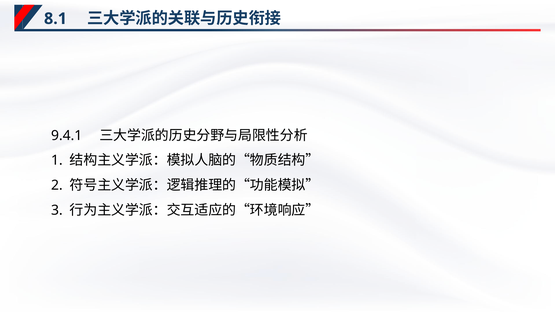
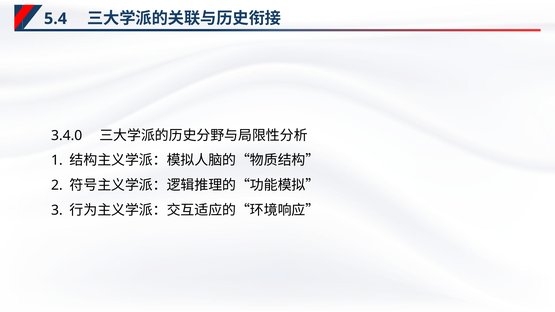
8.1: 8.1 -> 5.4
9.4.1: 9.4.1 -> 3.4.0
